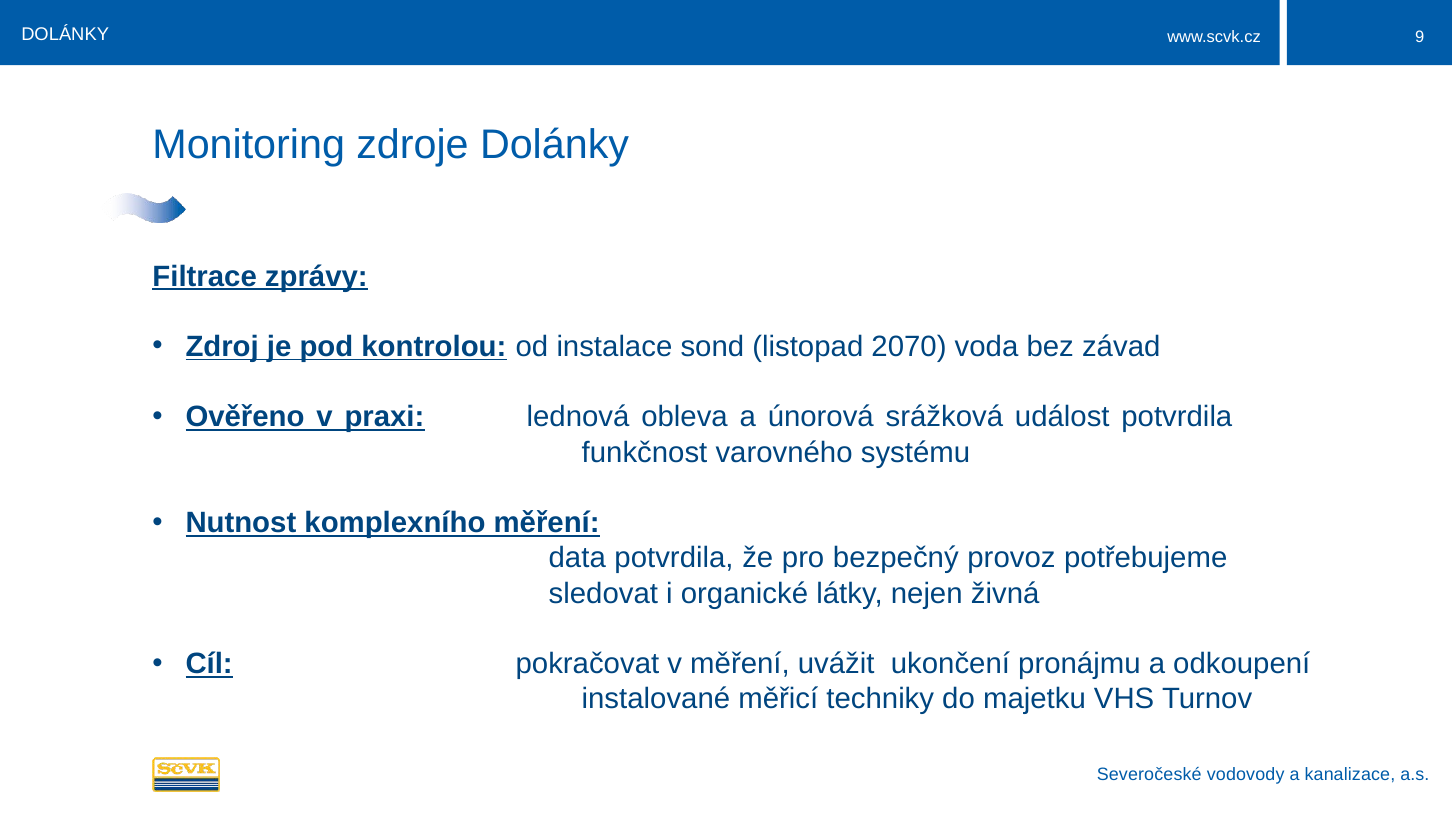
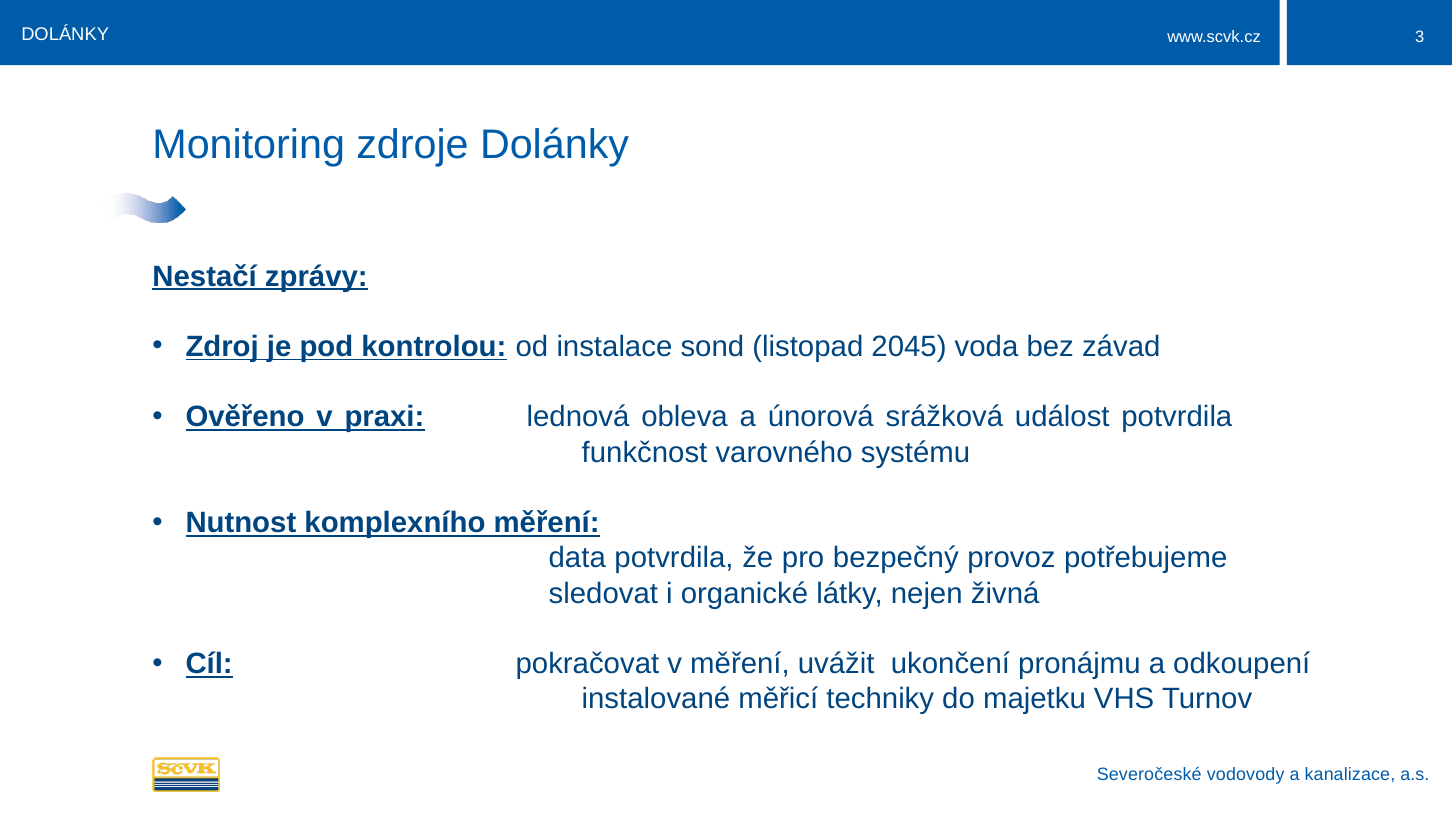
9: 9 -> 3
Filtrace: Filtrace -> Nestačí
2070: 2070 -> 2045
